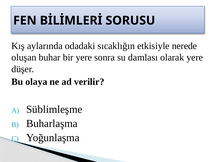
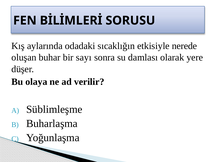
bir yere: yere -> sayı
